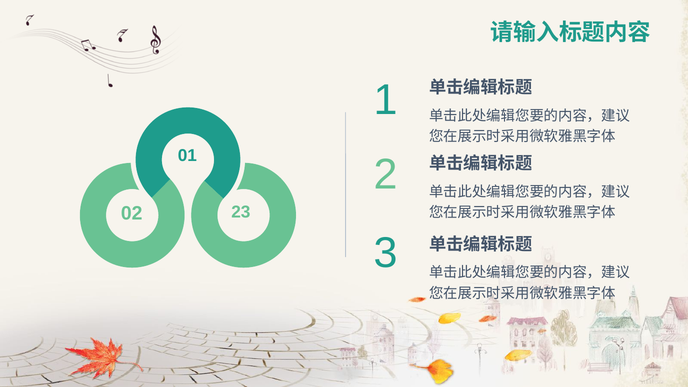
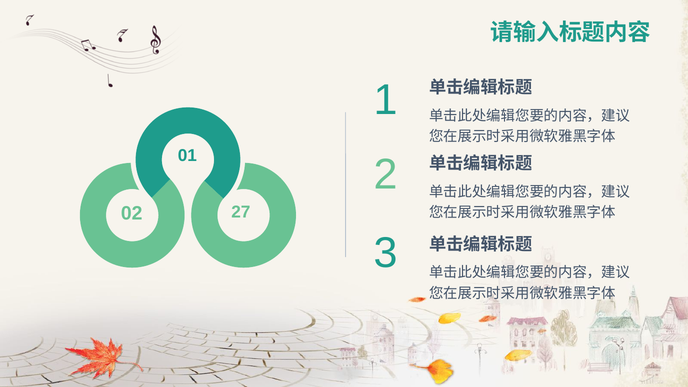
23: 23 -> 27
